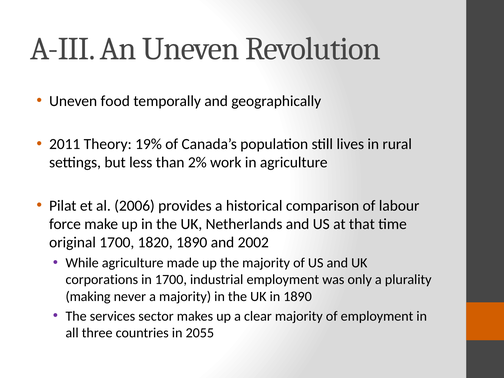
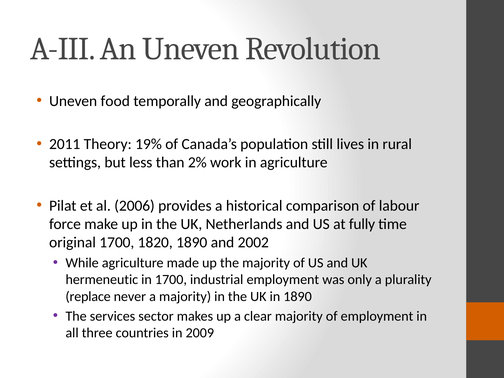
that: that -> fully
corporations: corporations -> hermeneutic
making: making -> replace
2055: 2055 -> 2009
